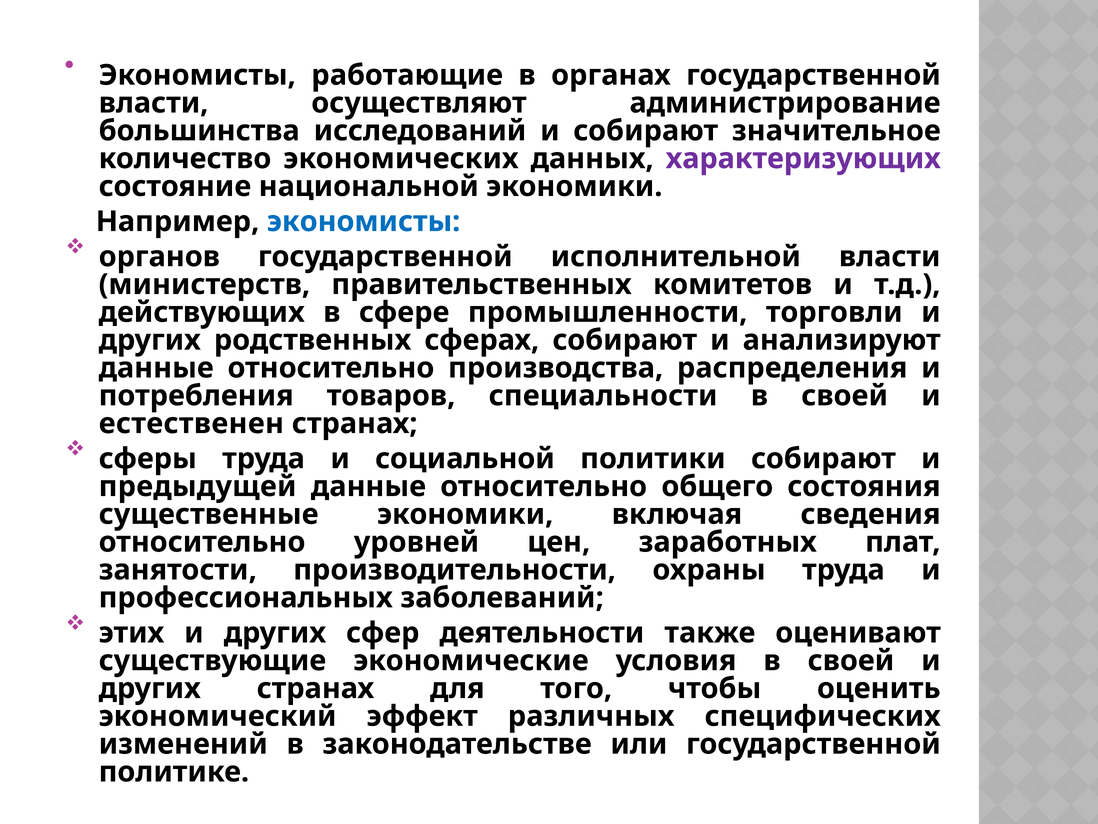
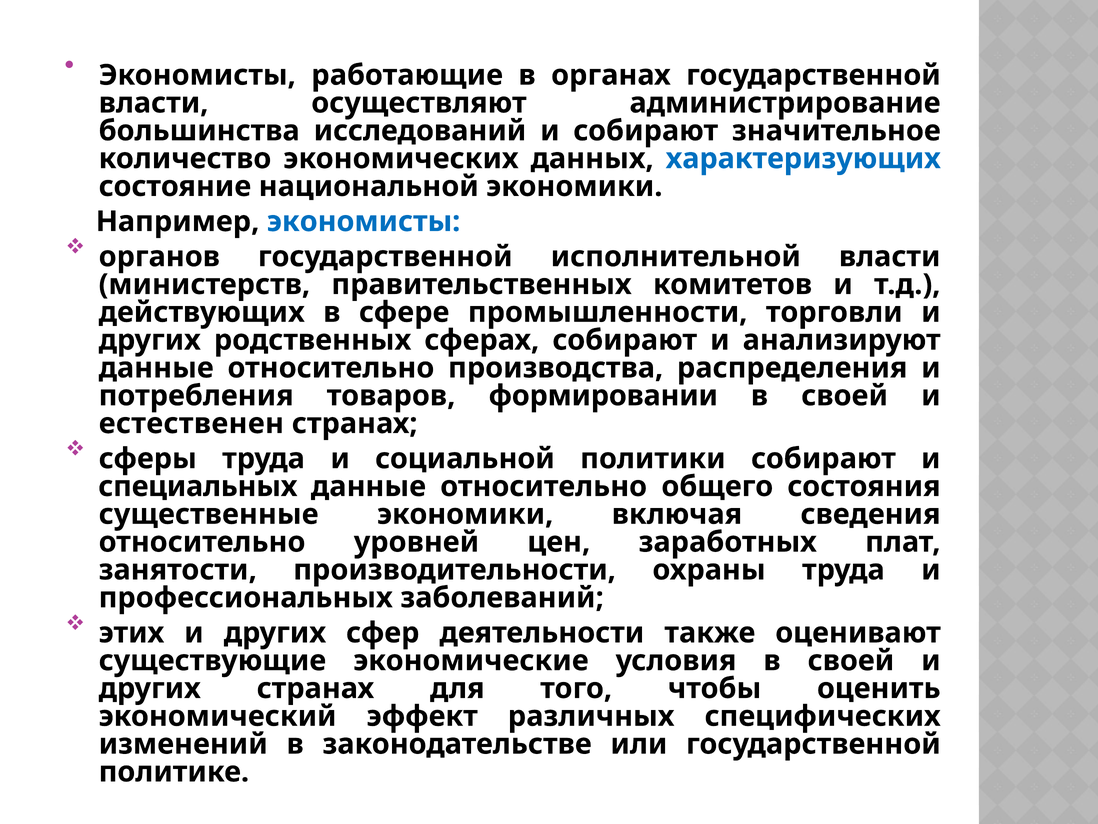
характеризующих colour: purple -> blue
специальности: специальности -> формировании
предыдущей: предыдущей -> специальных
